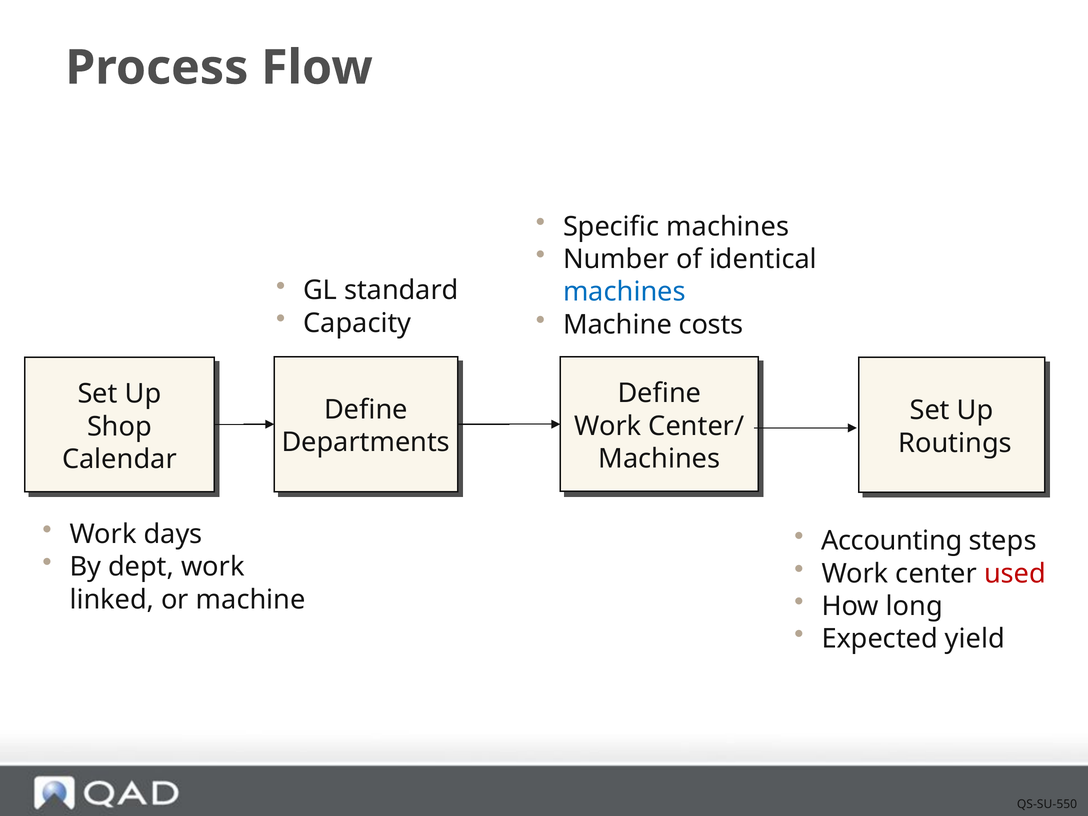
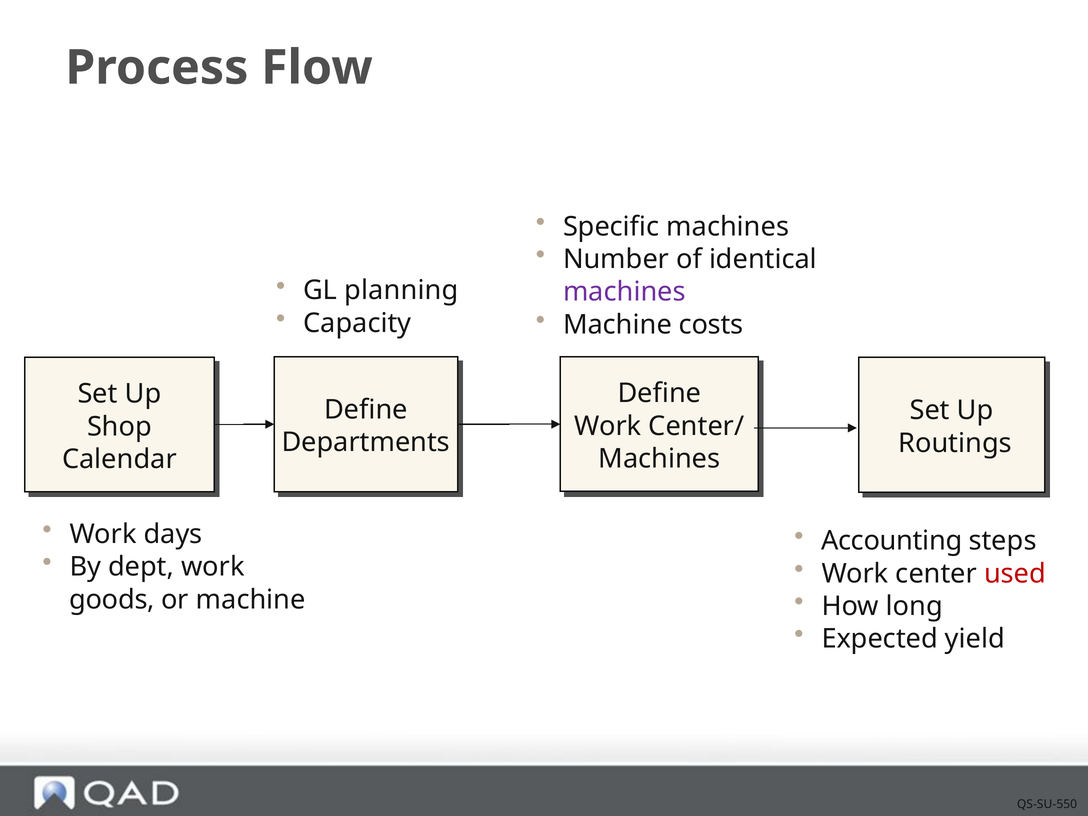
standard: standard -> planning
machines at (624, 292) colour: blue -> purple
linked: linked -> goods
